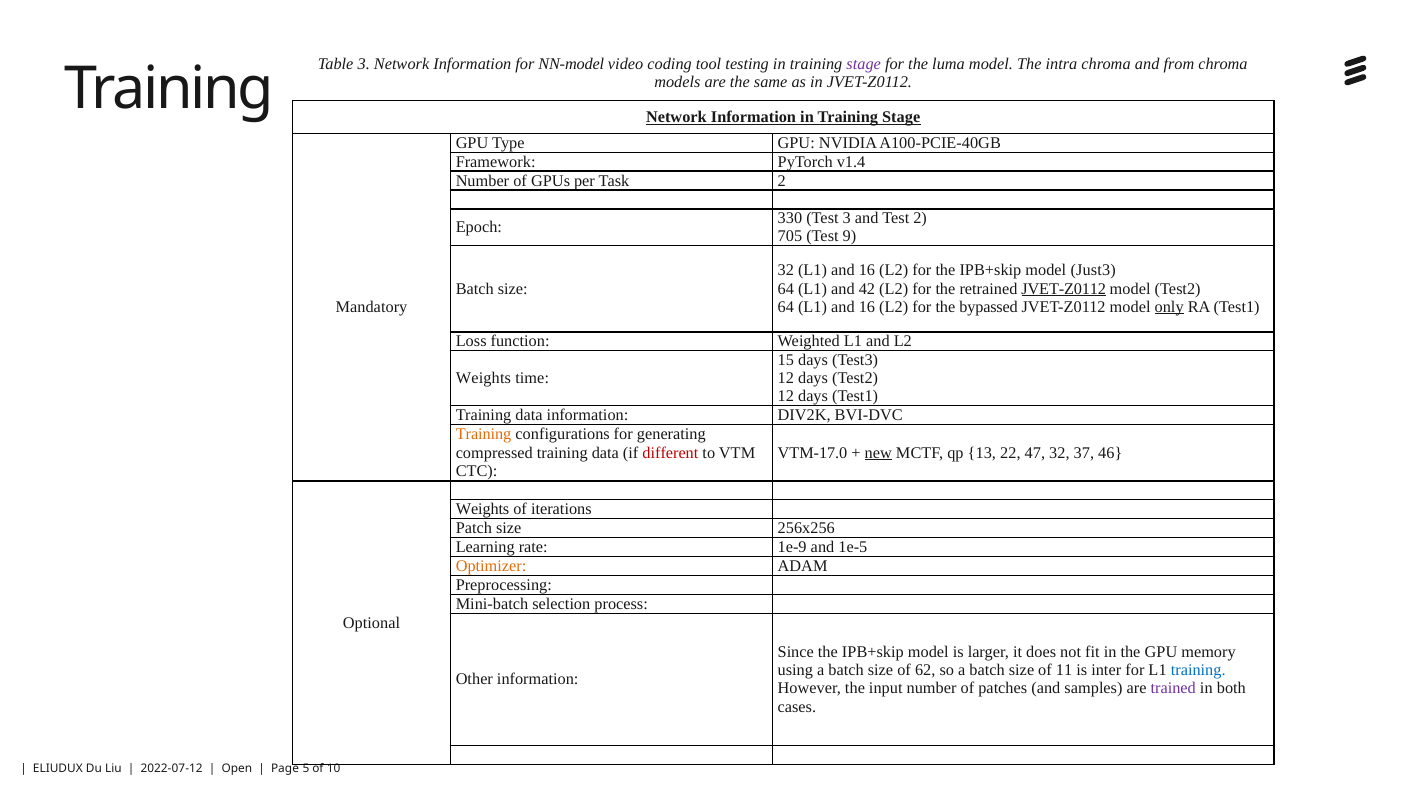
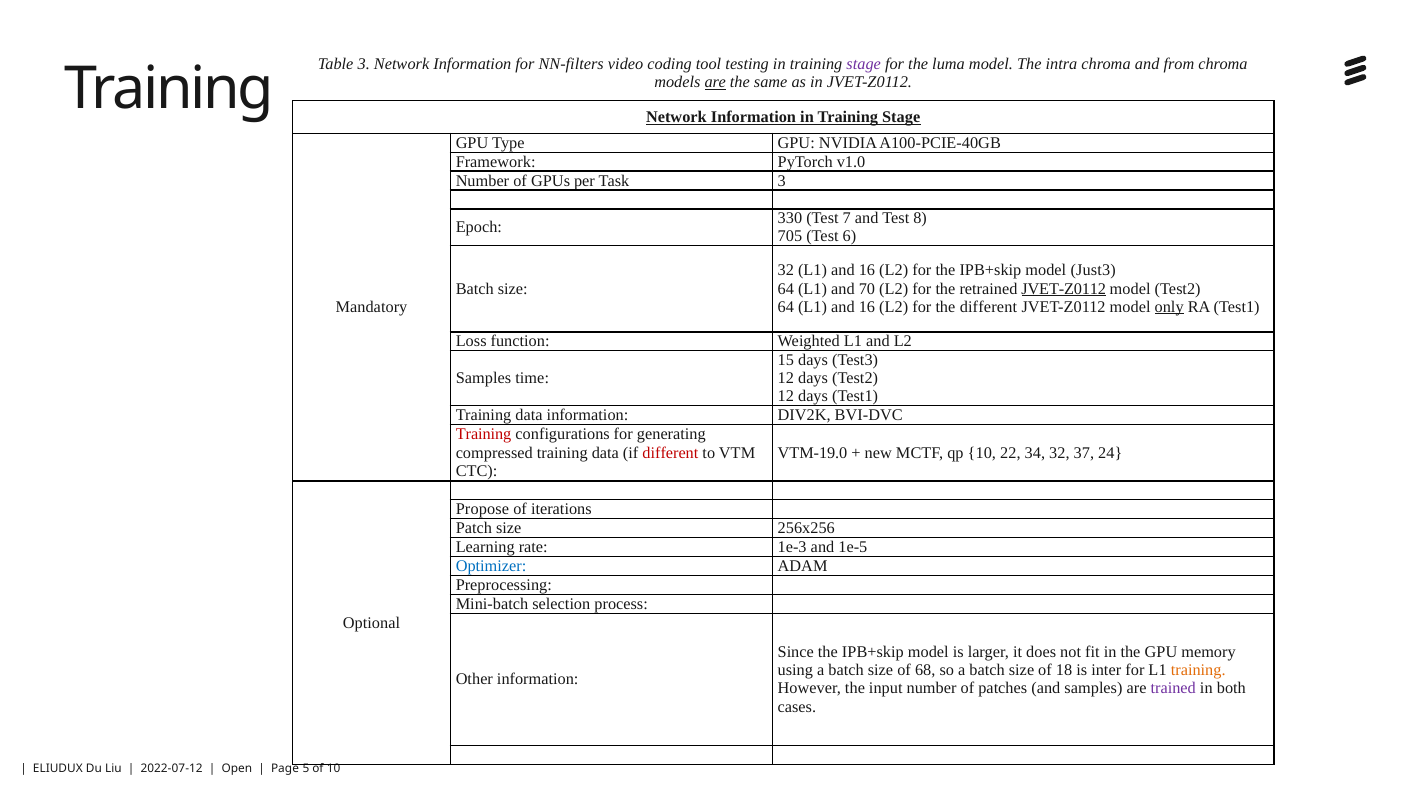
NN-model: NN-model -> NN-filters
are at (715, 82) underline: none -> present
v1.4: v1.4 -> v1.0
Task 2: 2 -> 3
Test 3: 3 -> 7
Test 2: 2 -> 8
9: 9 -> 6
42: 42 -> 70
the bypassed: bypassed -> different
Weights at (483, 378): Weights -> Samples
Training at (484, 434) colour: orange -> red
VTM-17.0: VTM-17.0 -> VTM-19.0
new underline: present -> none
qp 13: 13 -> 10
47: 47 -> 34
46: 46 -> 24
Weights at (483, 509): Weights -> Propose
1e-9: 1e-9 -> 1e-3
Optimizer colour: orange -> blue
62: 62 -> 68
11: 11 -> 18
training at (1198, 670) colour: blue -> orange
